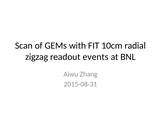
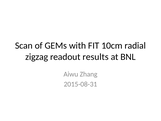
events: events -> results
